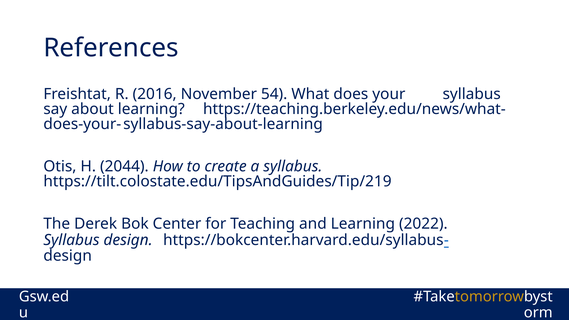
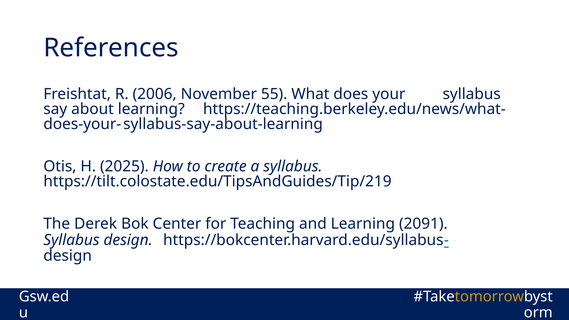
2016: 2016 -> 2006
54: 54 -> 55
2044: 2044 -> 2025
2022: 2022 -> 2091
